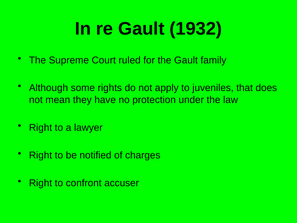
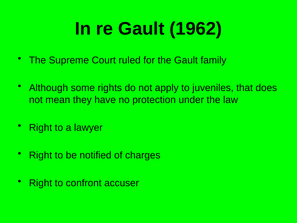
1932: 1932 -> 1962
